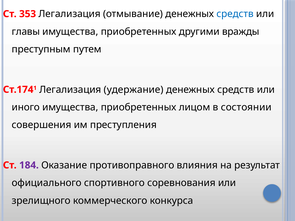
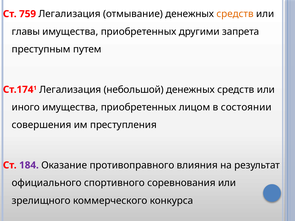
353: 353 -> 759
средств at (235, 14) colour: blue -> orange
вражды: вражды -> запрета
удержание: удержание -> небольшой
